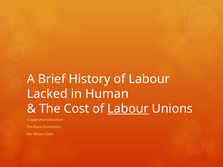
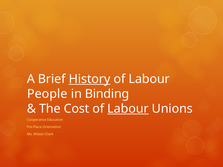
History underline: none -> present
Lacked: Lacked -> People
Human: Human -> Binding
